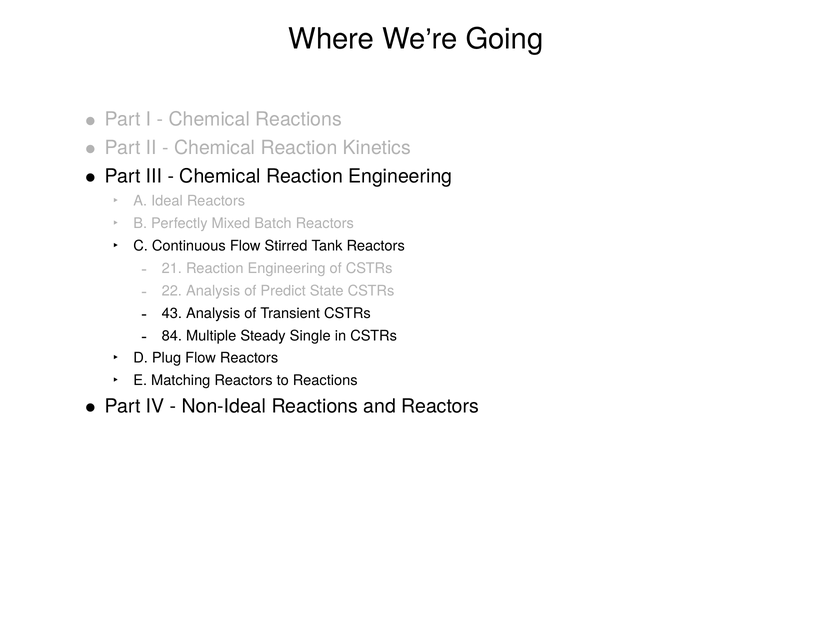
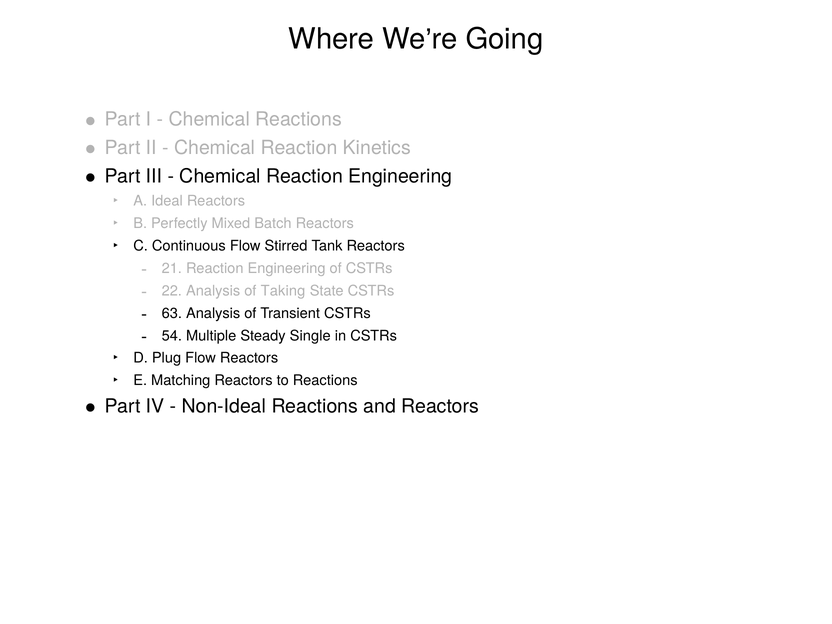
Predict: Predict -> Taking
43: 43 -> 63
84: 84 -> 54
